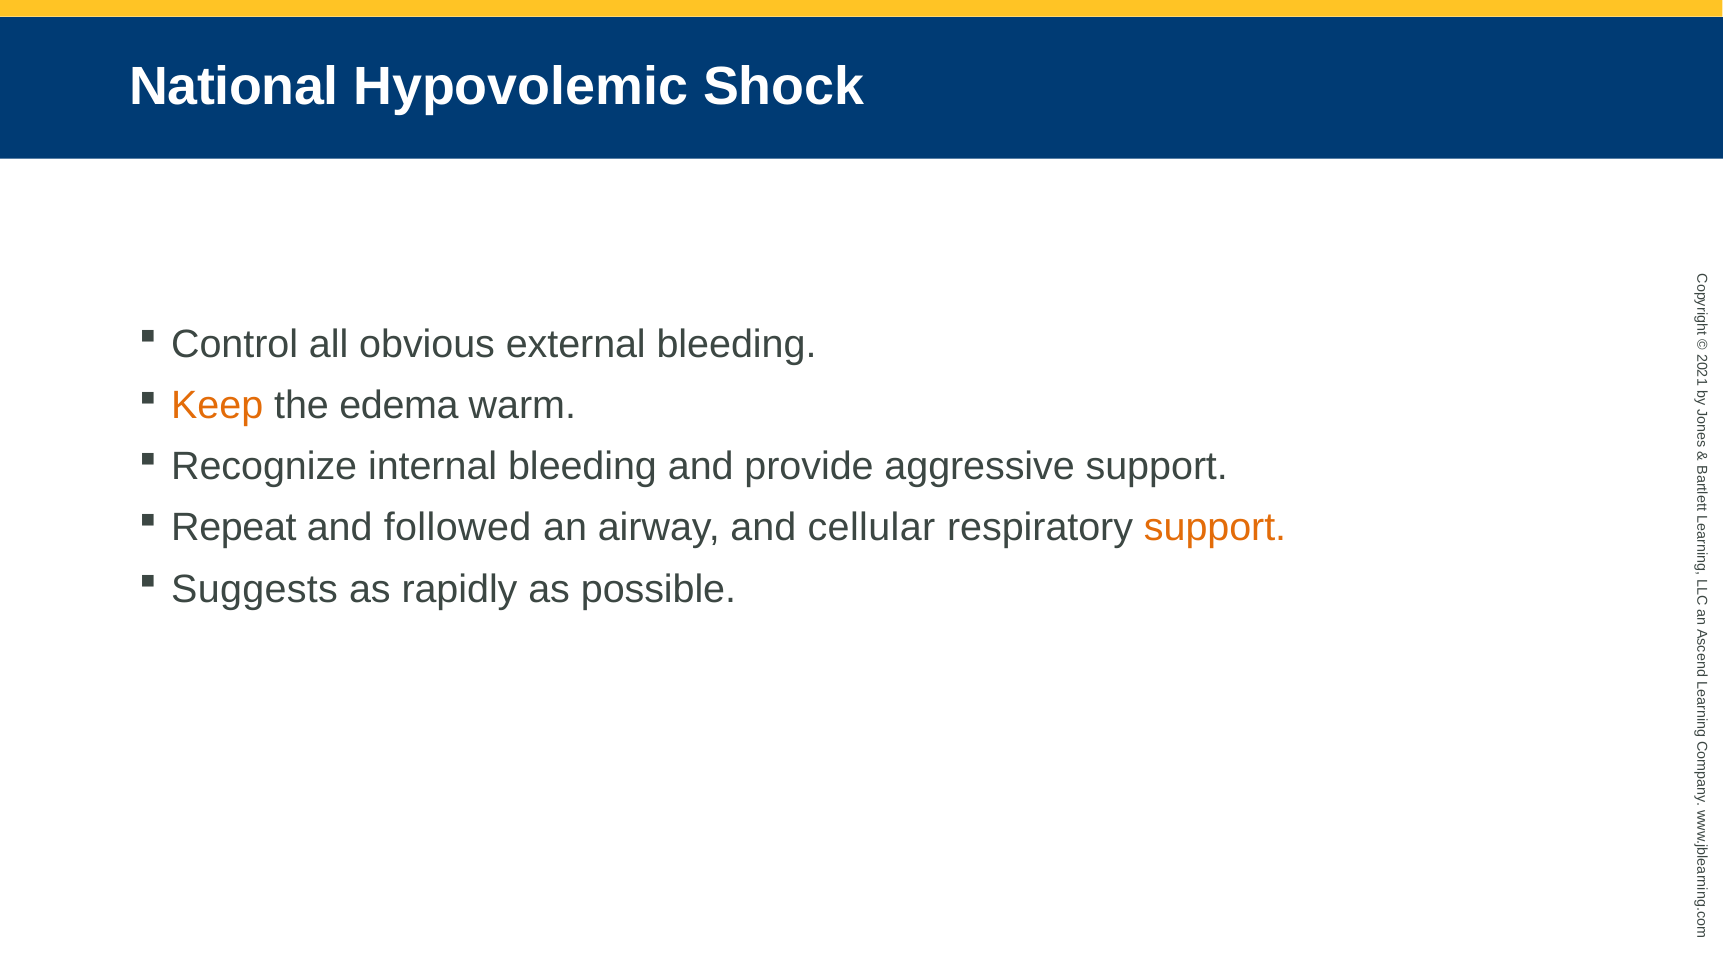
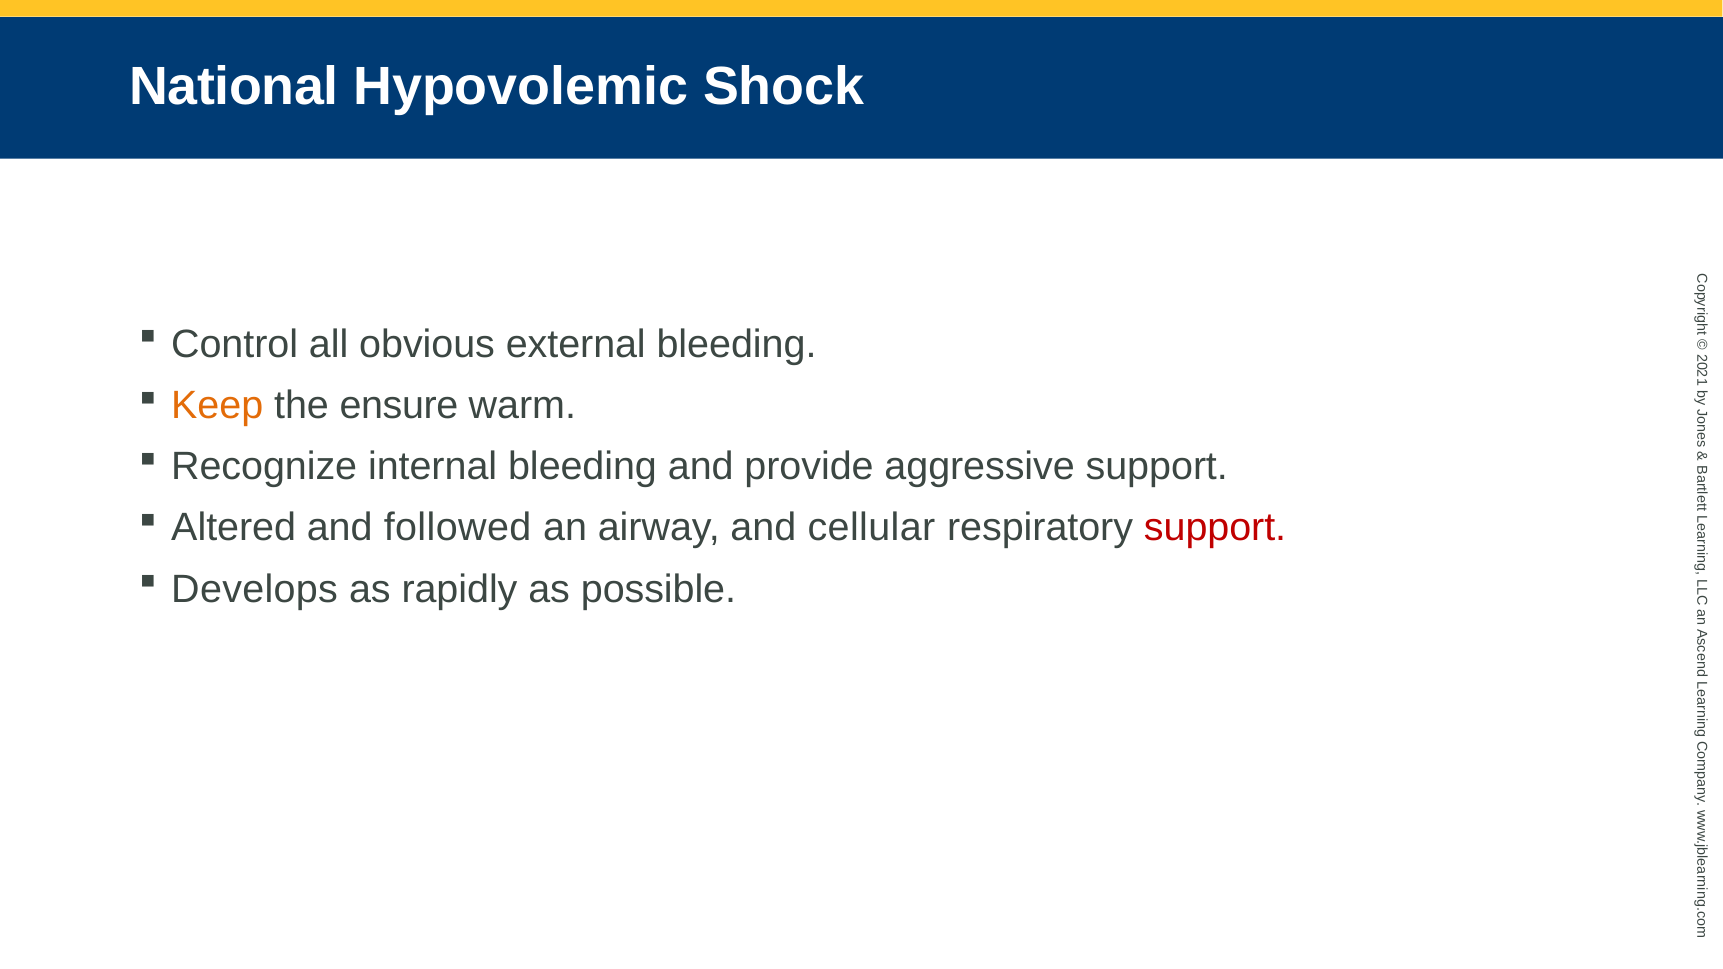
edema: edema -> ensure
Repeat: Repeat -> Altered
support at (1215, 528) colour: orange -> red
Suggests: Suggests -> Develops
